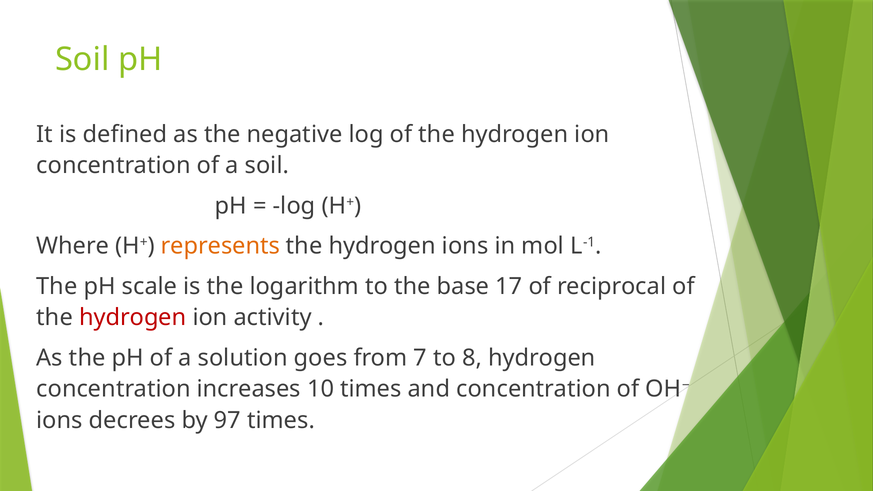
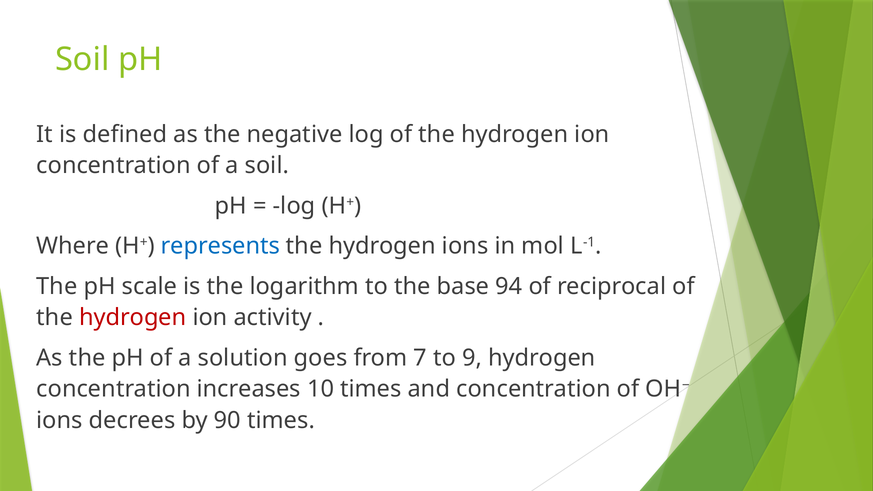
represents colour: orange -> blue
17: 17 -> 94
8: 8 -> 9
97: 97 -> 90
